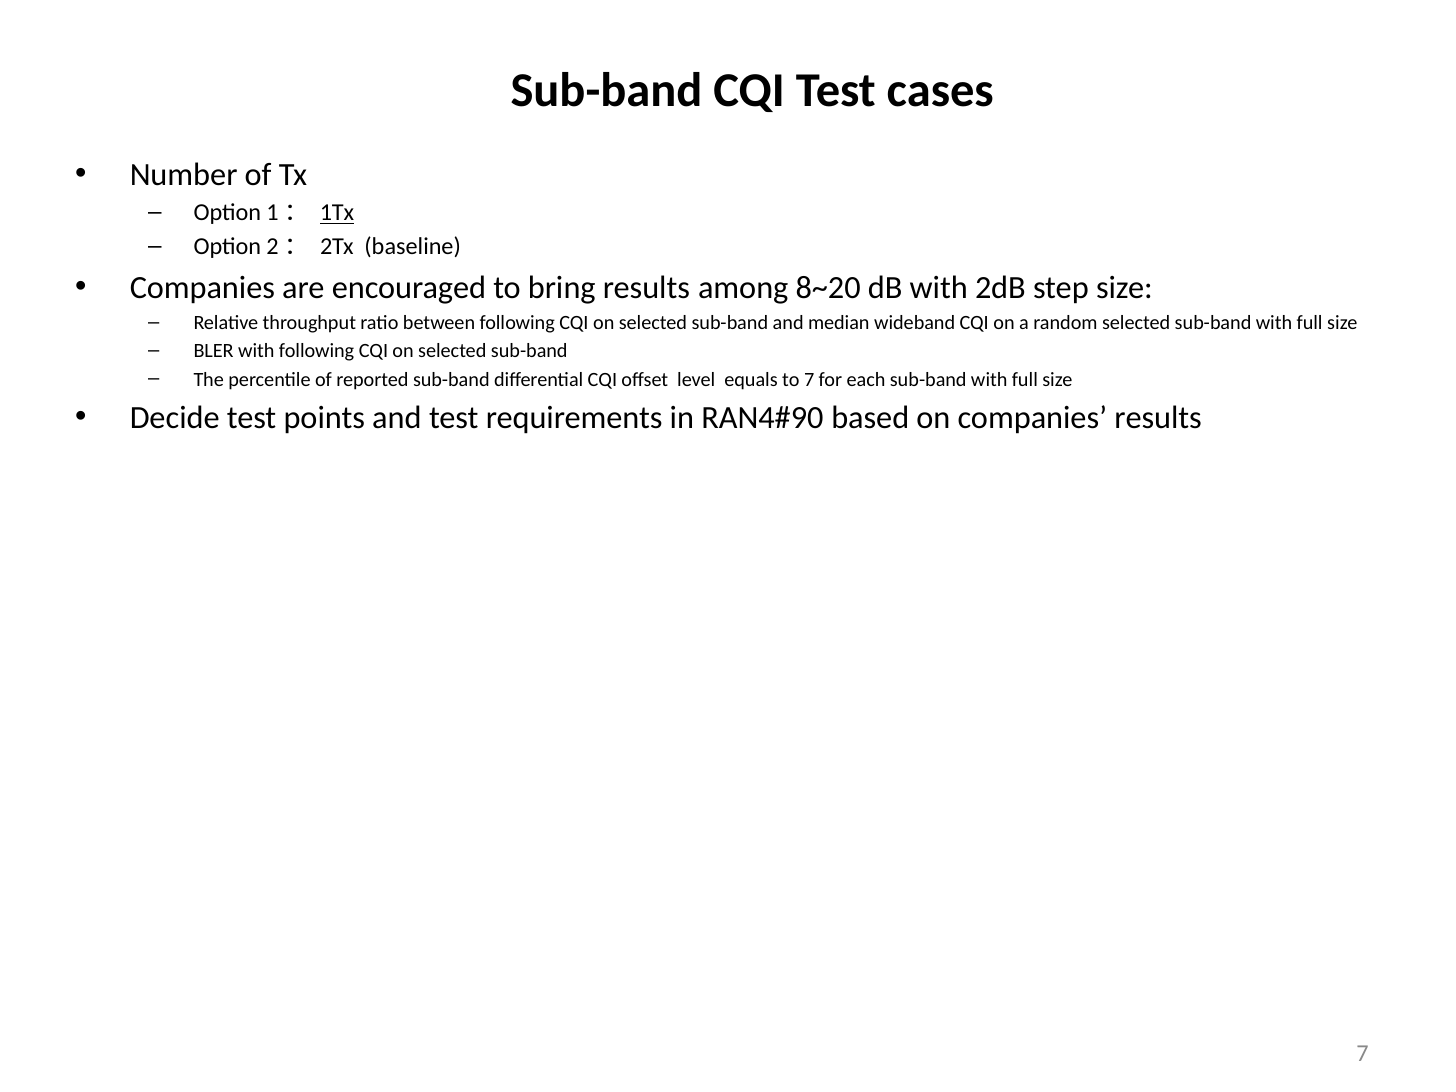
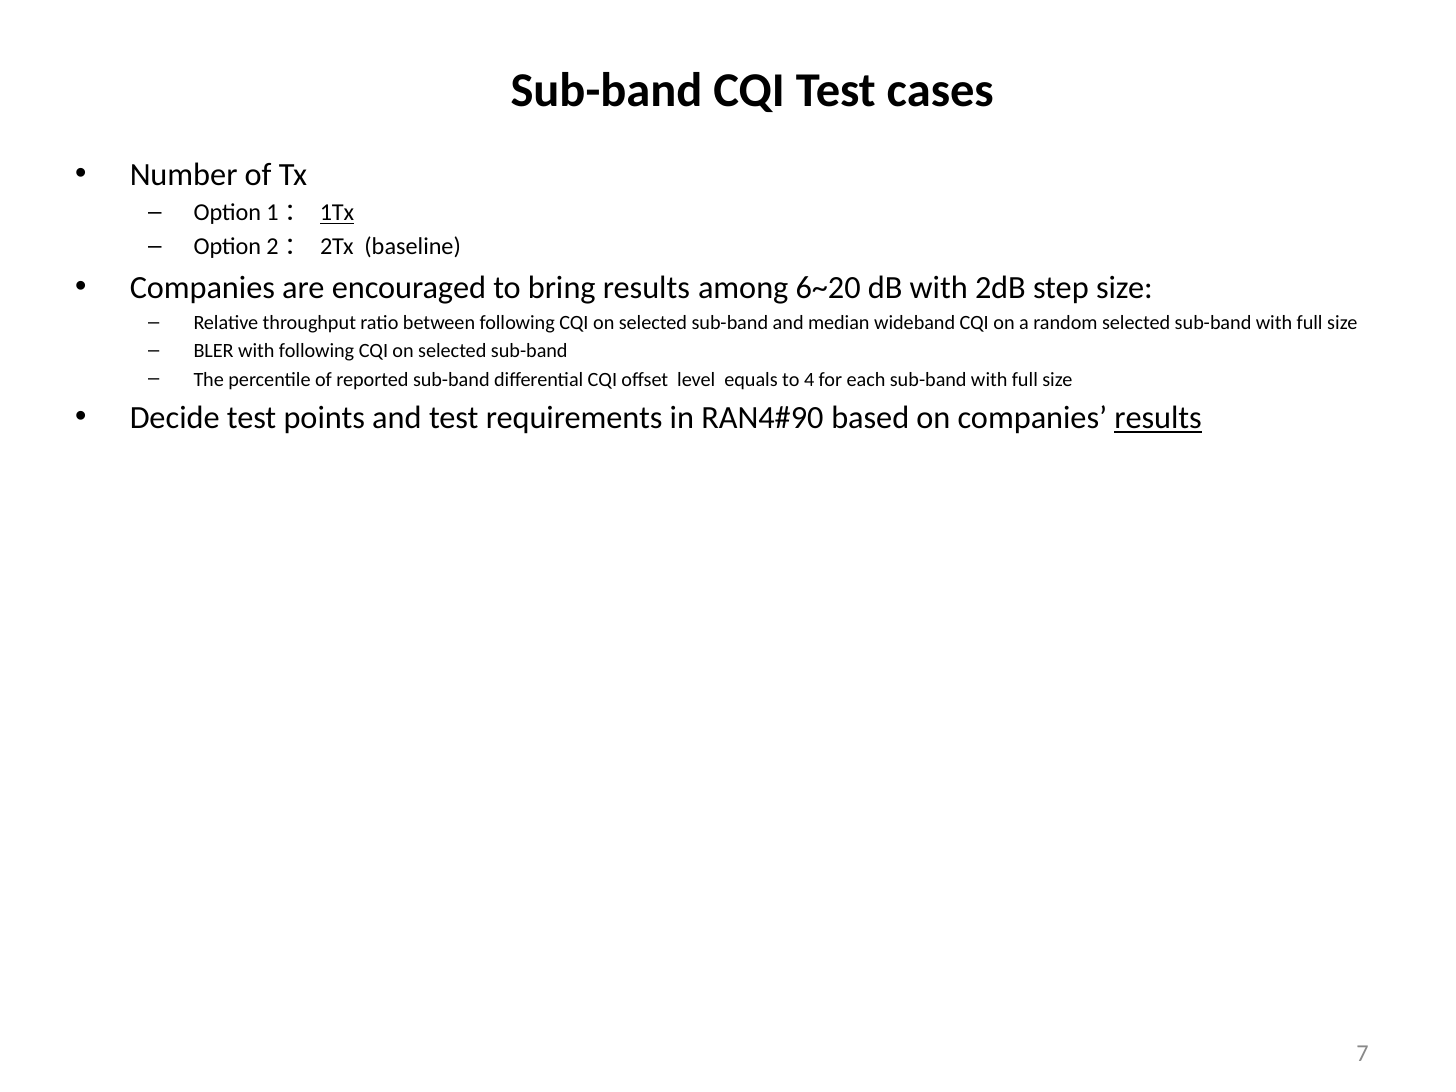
8~20: 8~20 -> 6~20
to 7: 7 -> 4
results at (1158, 418) underline: none -> present
